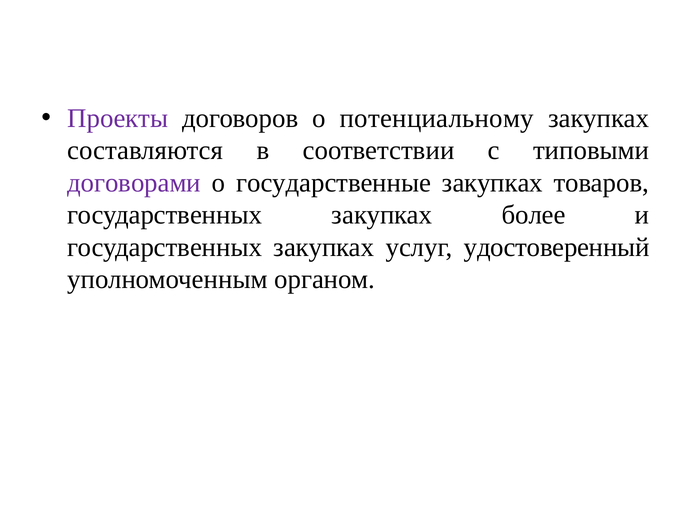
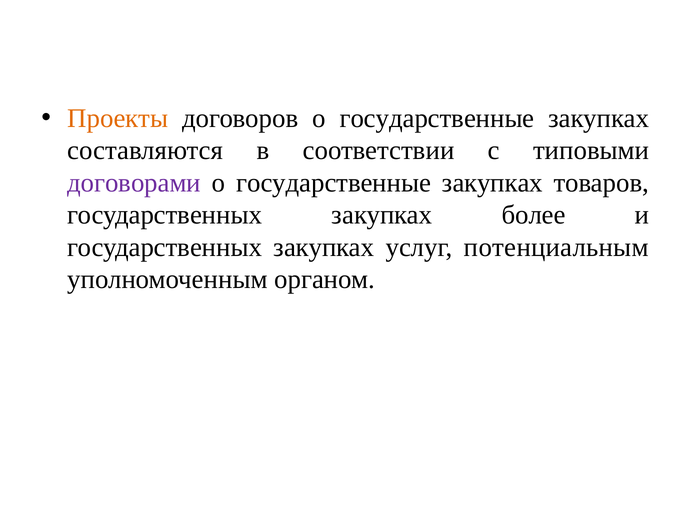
Проекты colour: purple -> orange
договоров о потенциальному: потенциальному -> государственные
удостоверенный: удостоверенный -> потенциальным
